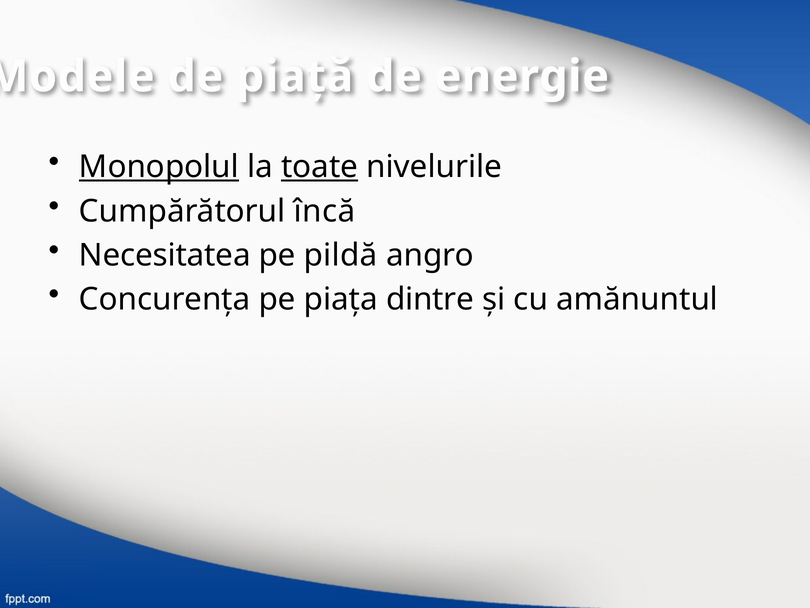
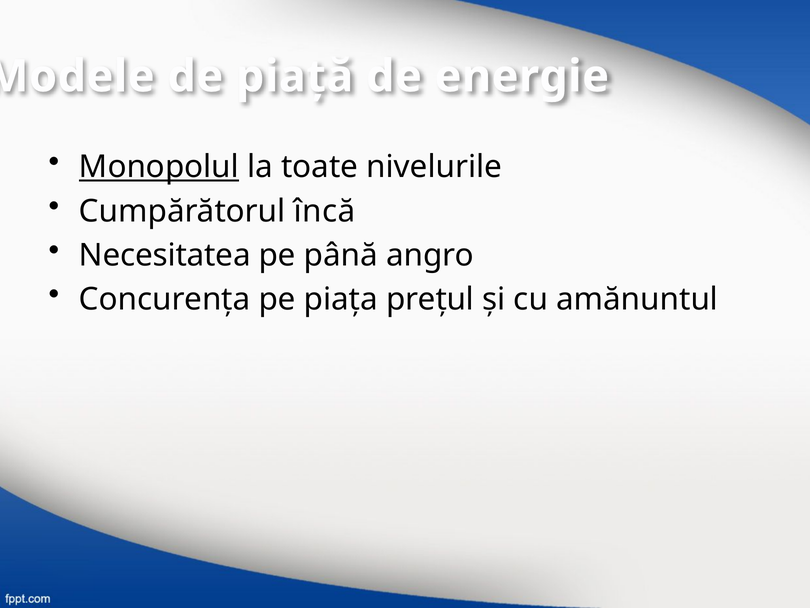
toate underline: present -> none
pildă: pildă -> până
dintre: dintre -> prețul
